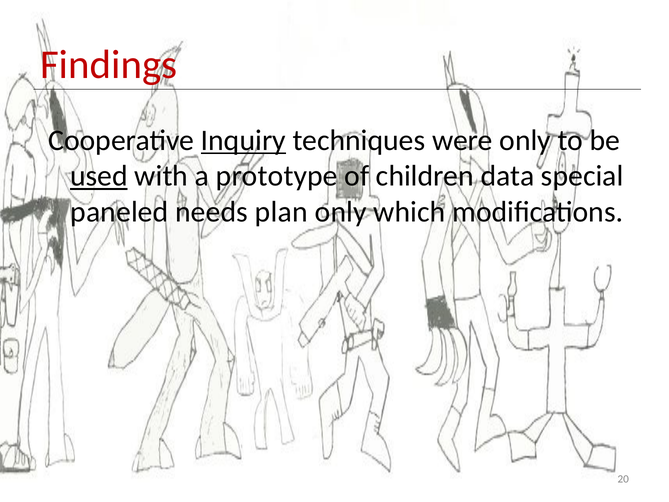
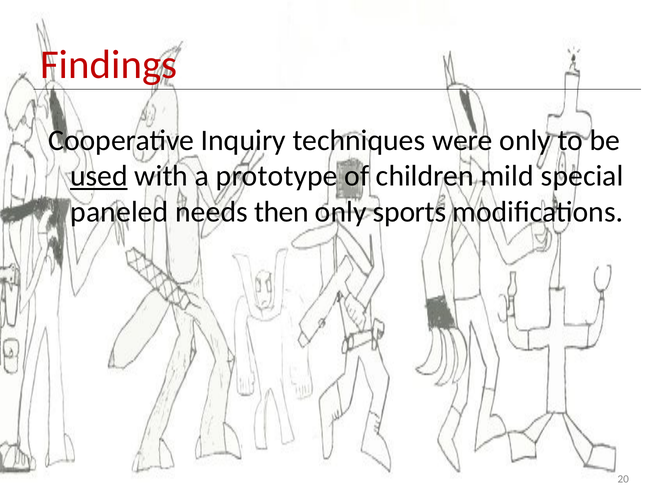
Inquiry underline: present -> none
data: data -> mild
plan: plan -> then
which: which -> sports
